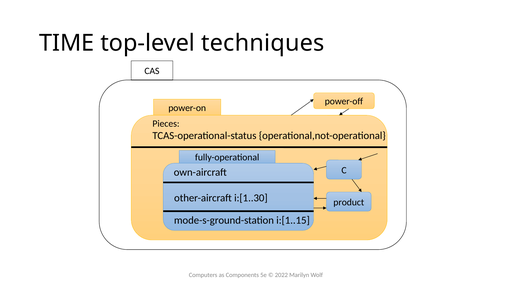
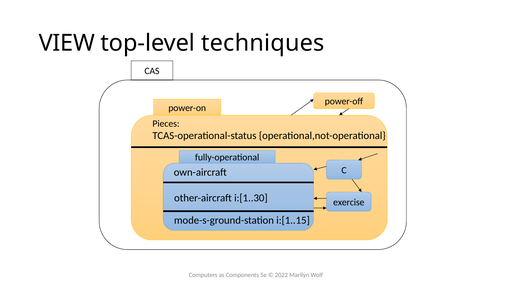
TIME: TIME -> VIEW
product: product -> exercise
